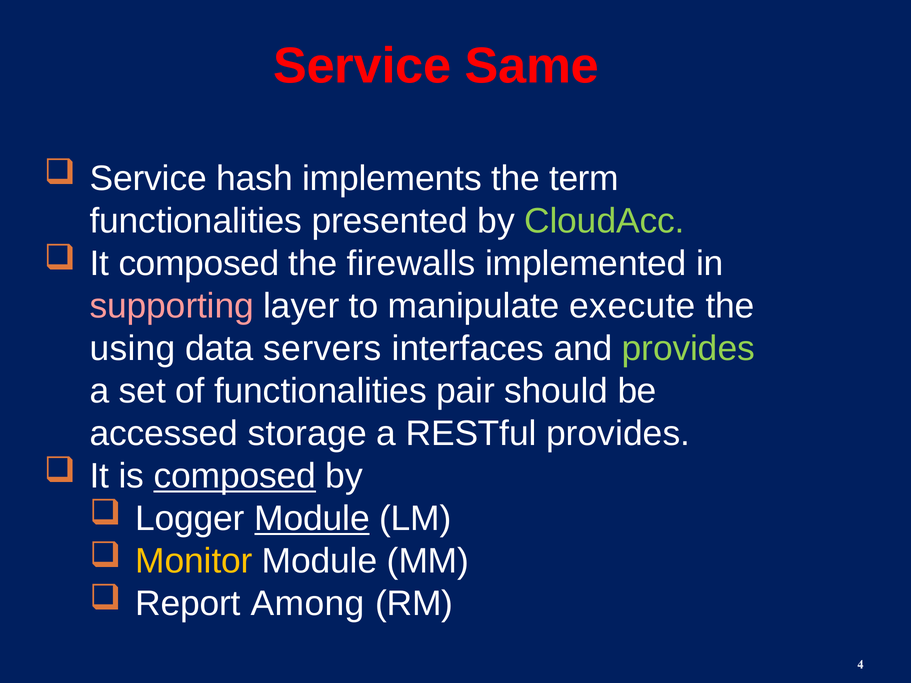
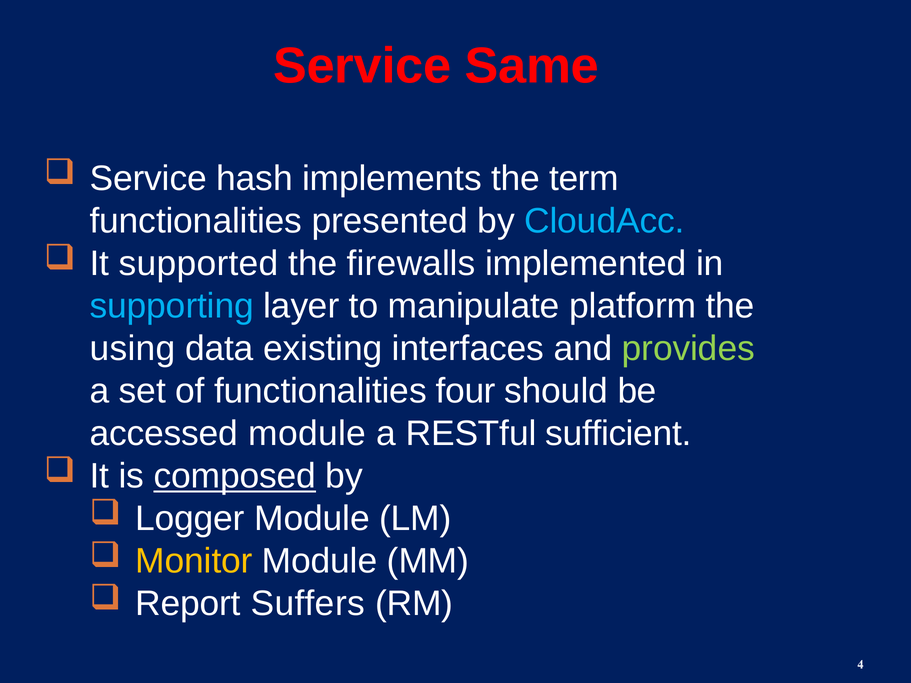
CloudAcc colour: light green -> light blue
It composed: composed -> supported
supporting colour: pink -> light blue
execute: execute -> platform
servers: servers -> existing
pair: pair -> four
accessed storage: storage -> module
RESTful provides: provides -> sufficient
Module at (312, 519) underline: present -> none
Among: Among -> Suffers
